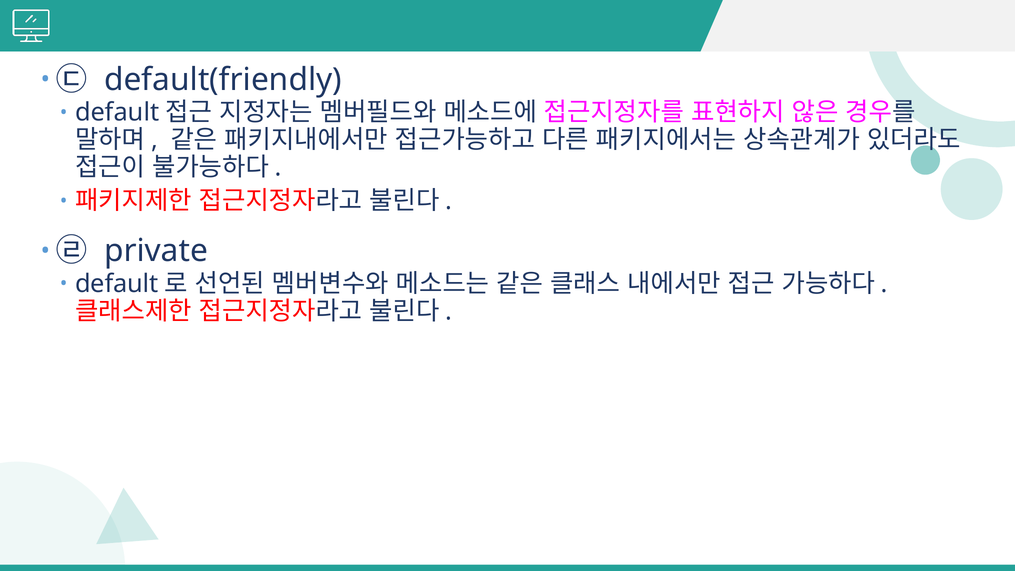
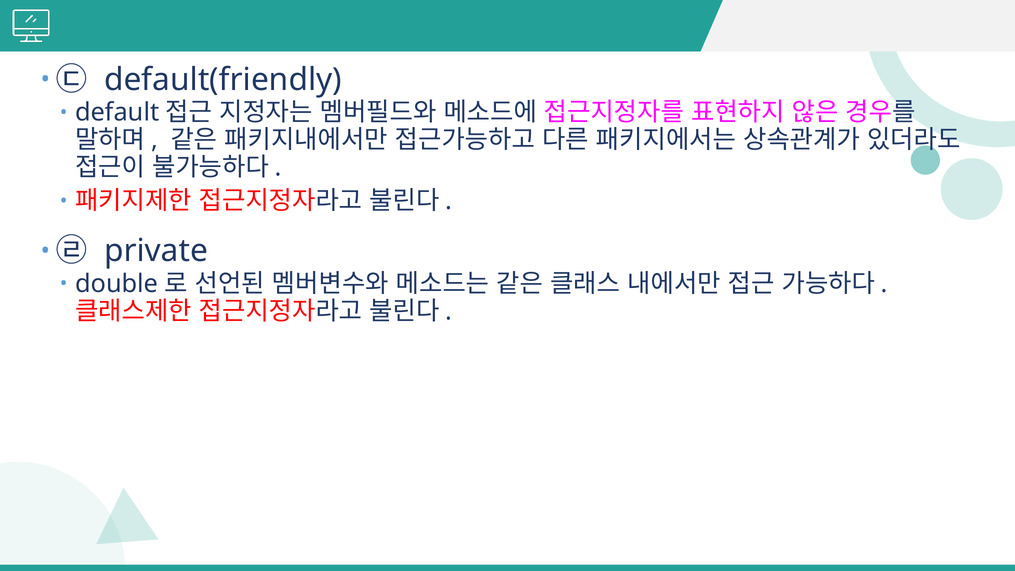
default at (117, 284): default -> double
